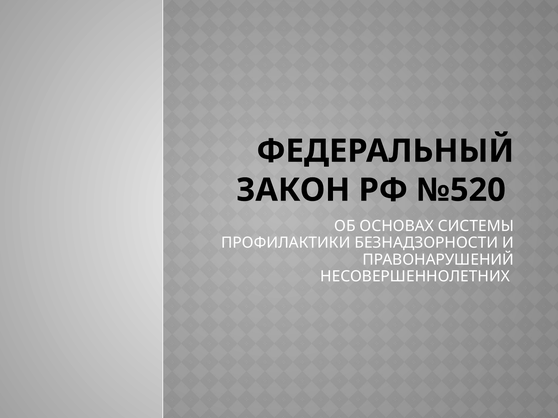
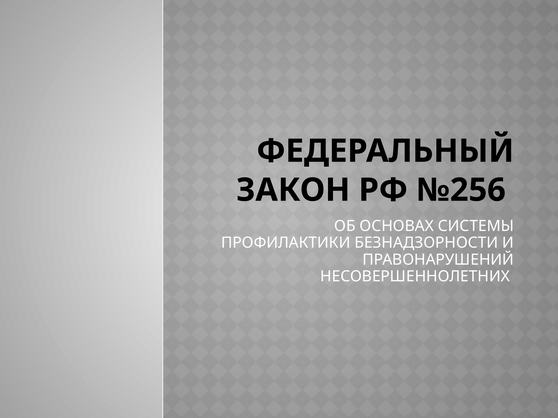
№520: №520 -> №256
